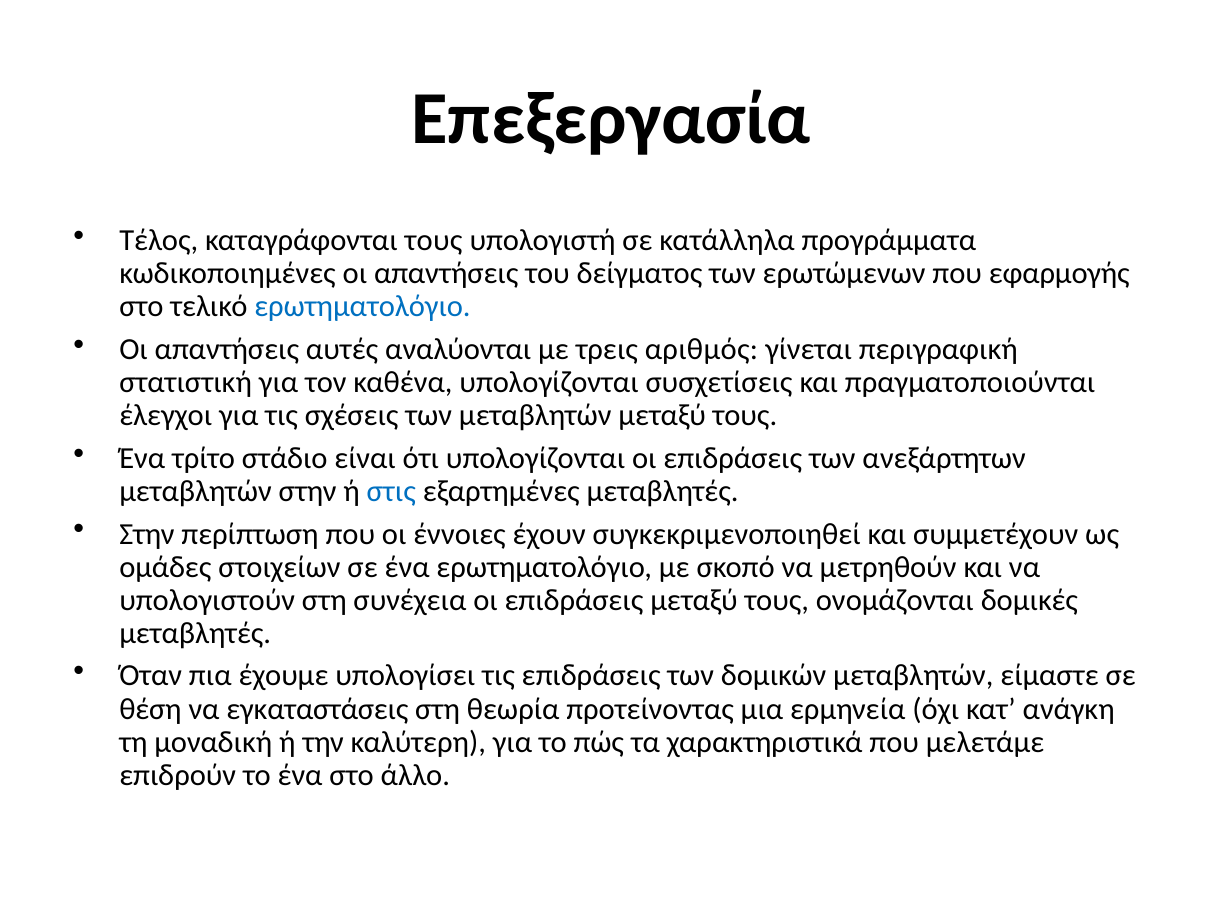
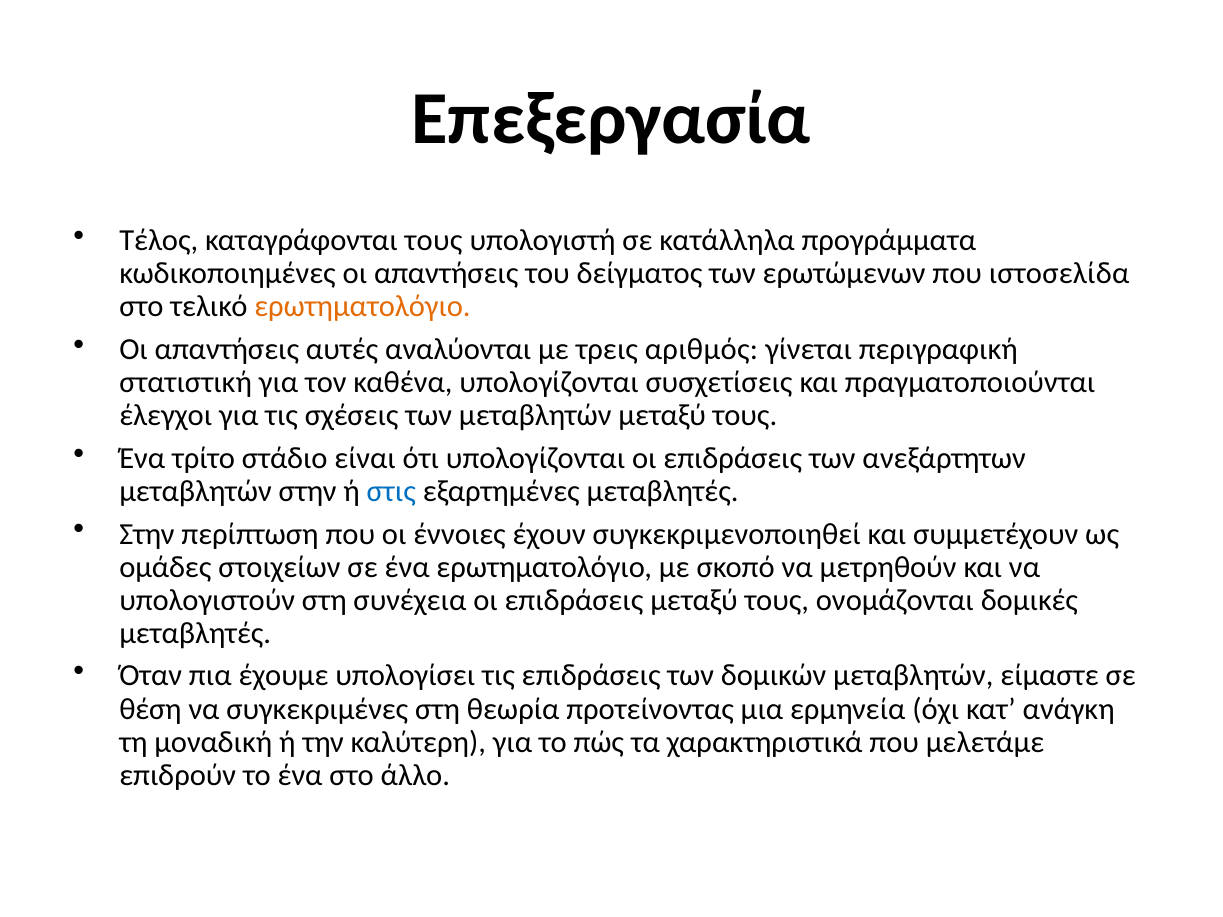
εφαρμογής: εφαρμογής -> ιστοσελίδα
ερωτηματολόγιο at (362, 307) colour: blue -> orange
εγκαταστάσεις: εγκαταστάσεις -> συγκεκριμένες
